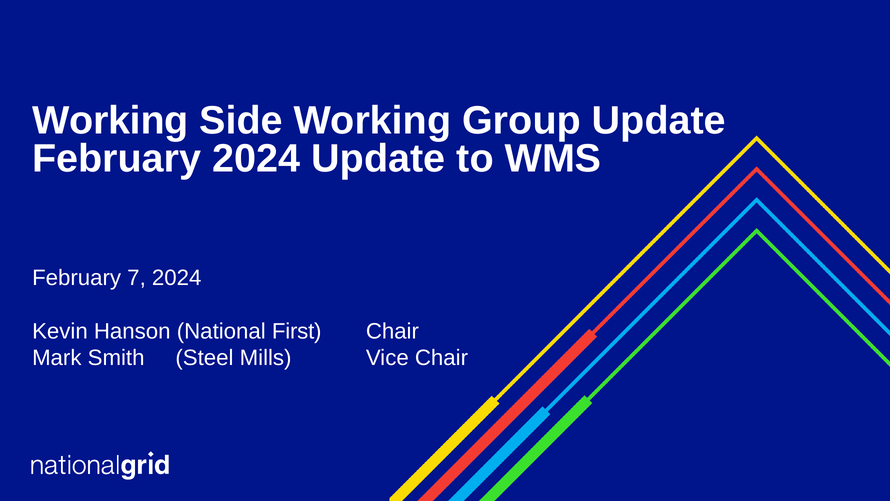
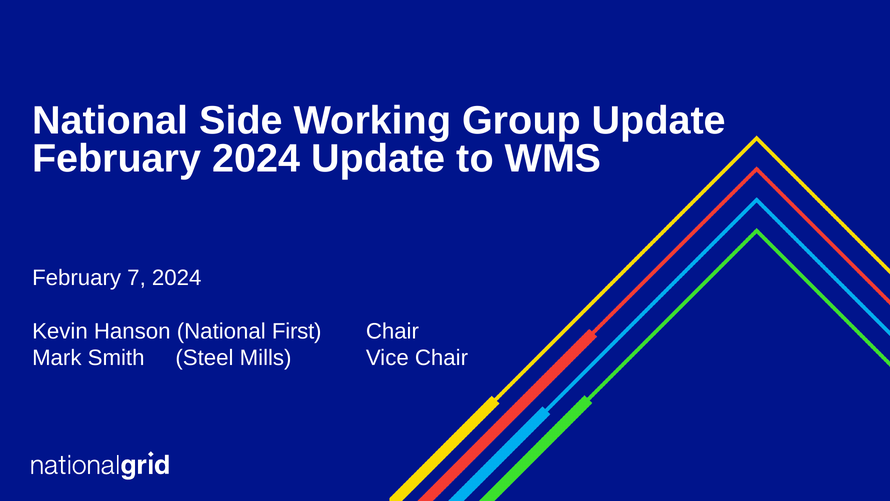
Working at (110, 120): Working -> National
